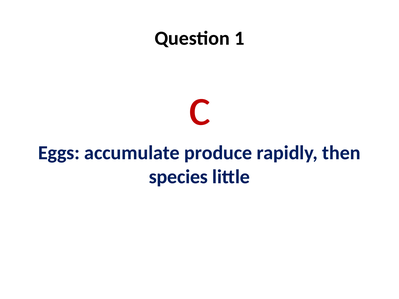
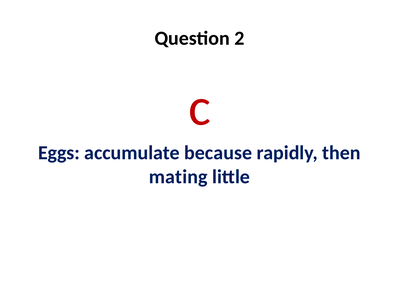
1: 1 -> 2
produce: produce -> because
species: species -> mating
